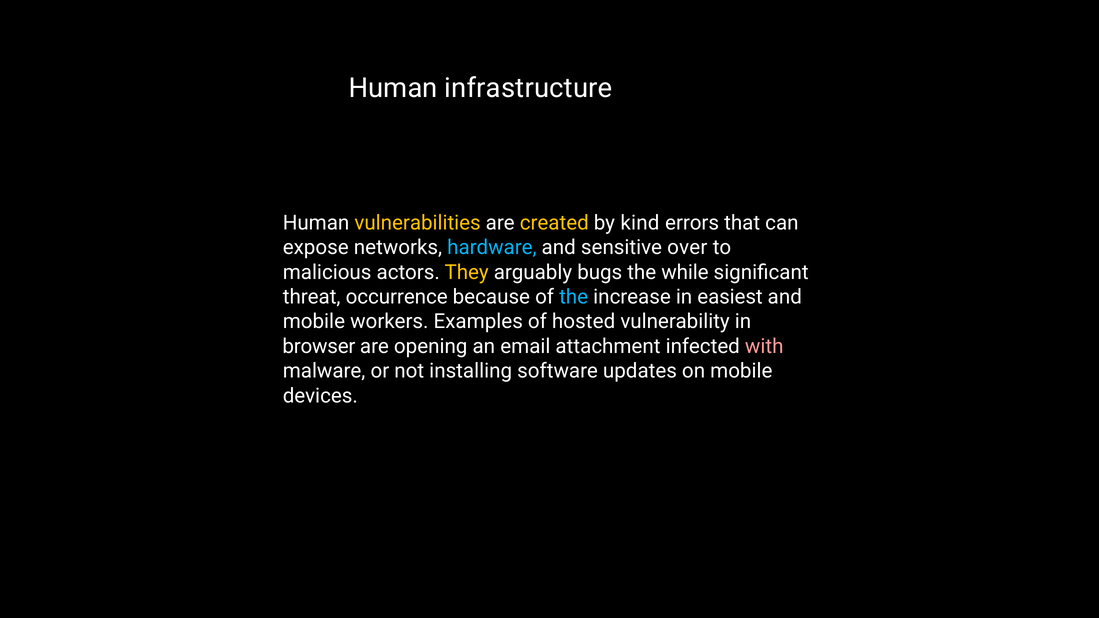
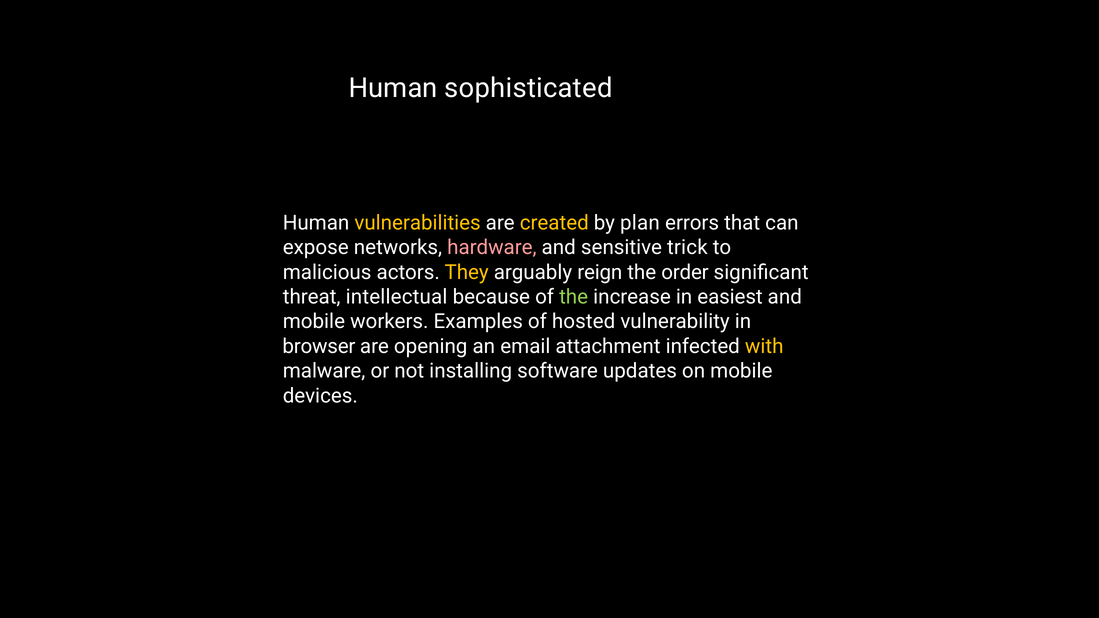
infrastructure: infrastructure -> sophisticated
kind: kind -> plan
hardware colour: light blue -> pink
over: over -> trick
bugs: bugs -> reign
while: while -> order
occurrence: occurrence -> intellectual
the at (574, 297) colour: light blue -> light green
with colour: pink -> yellow
